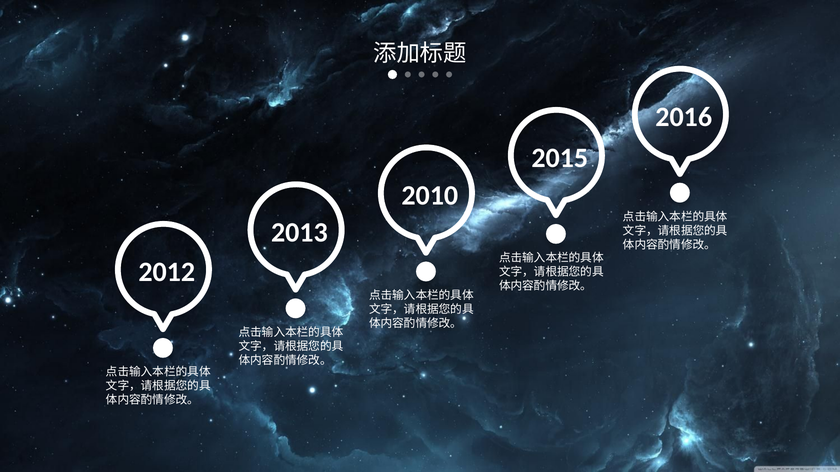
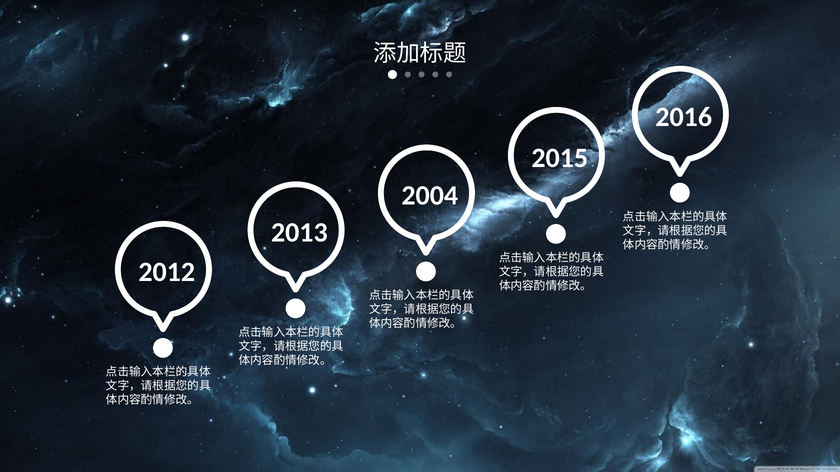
2010: 2010 -> 2004
